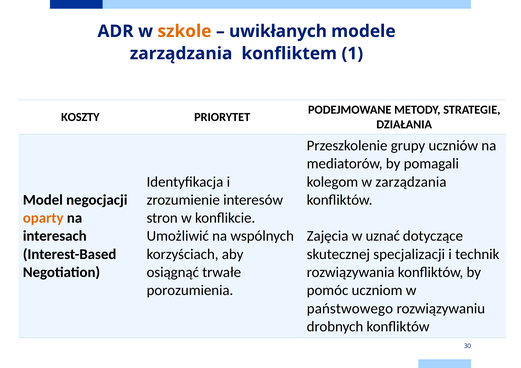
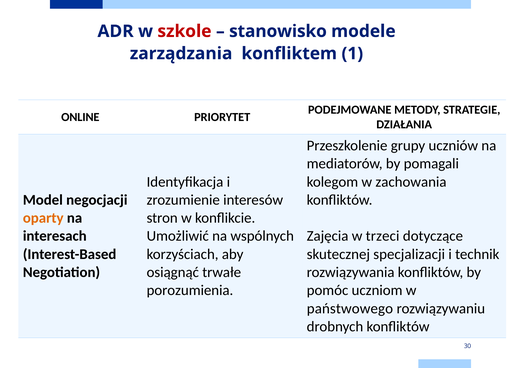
szkole colour: orange -> red
uwikłanych: uwikłanych -> stanowisko
KOSZTY: KOSZTY -> ONLINE
w zarządzania: zarządzania -> zachowania
uznać: uznać -> trzeci
